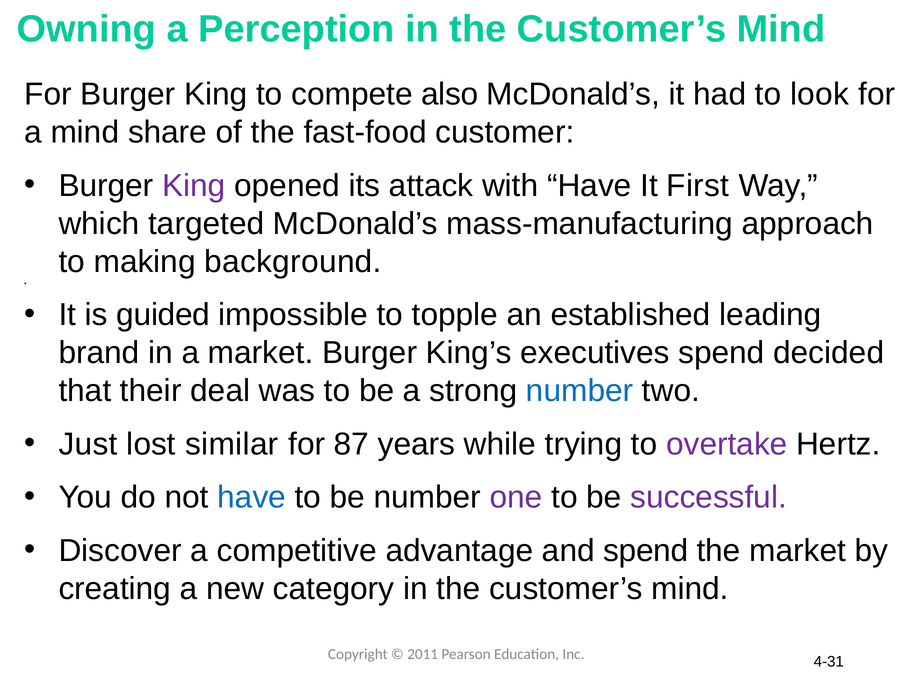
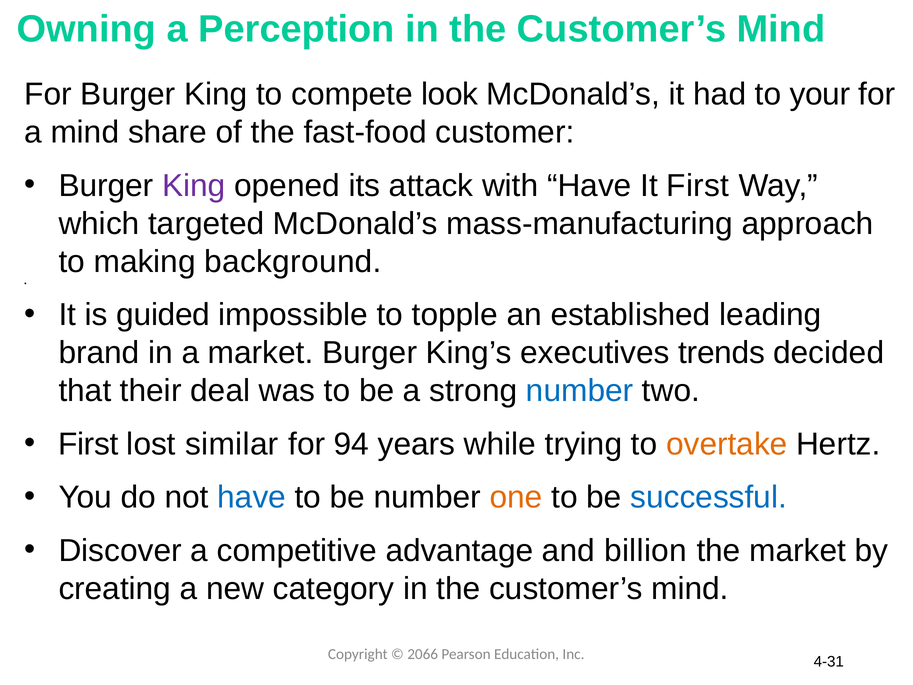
also: also -> look
look: look -> your
executives spend: spend -> trends
Just at (88, 444): Just -> First
87: 87 -> 94
overtake colour: purple -> orange
one colour: purple -> orange
successful colour: purple -> blue
and spend: spend -> billion
2011: 2011 -> 2066
